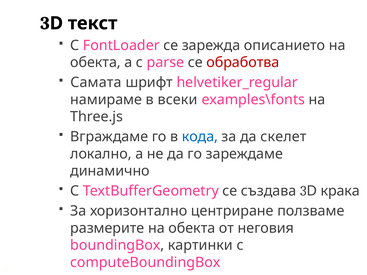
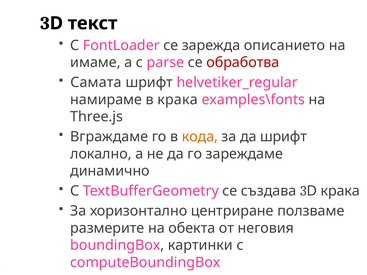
обекта at (95, 63): обекта -> имаме
в всеки: всеки -> крака
кода colour: blue -> orange
да скелет: скелет -> шрифт
